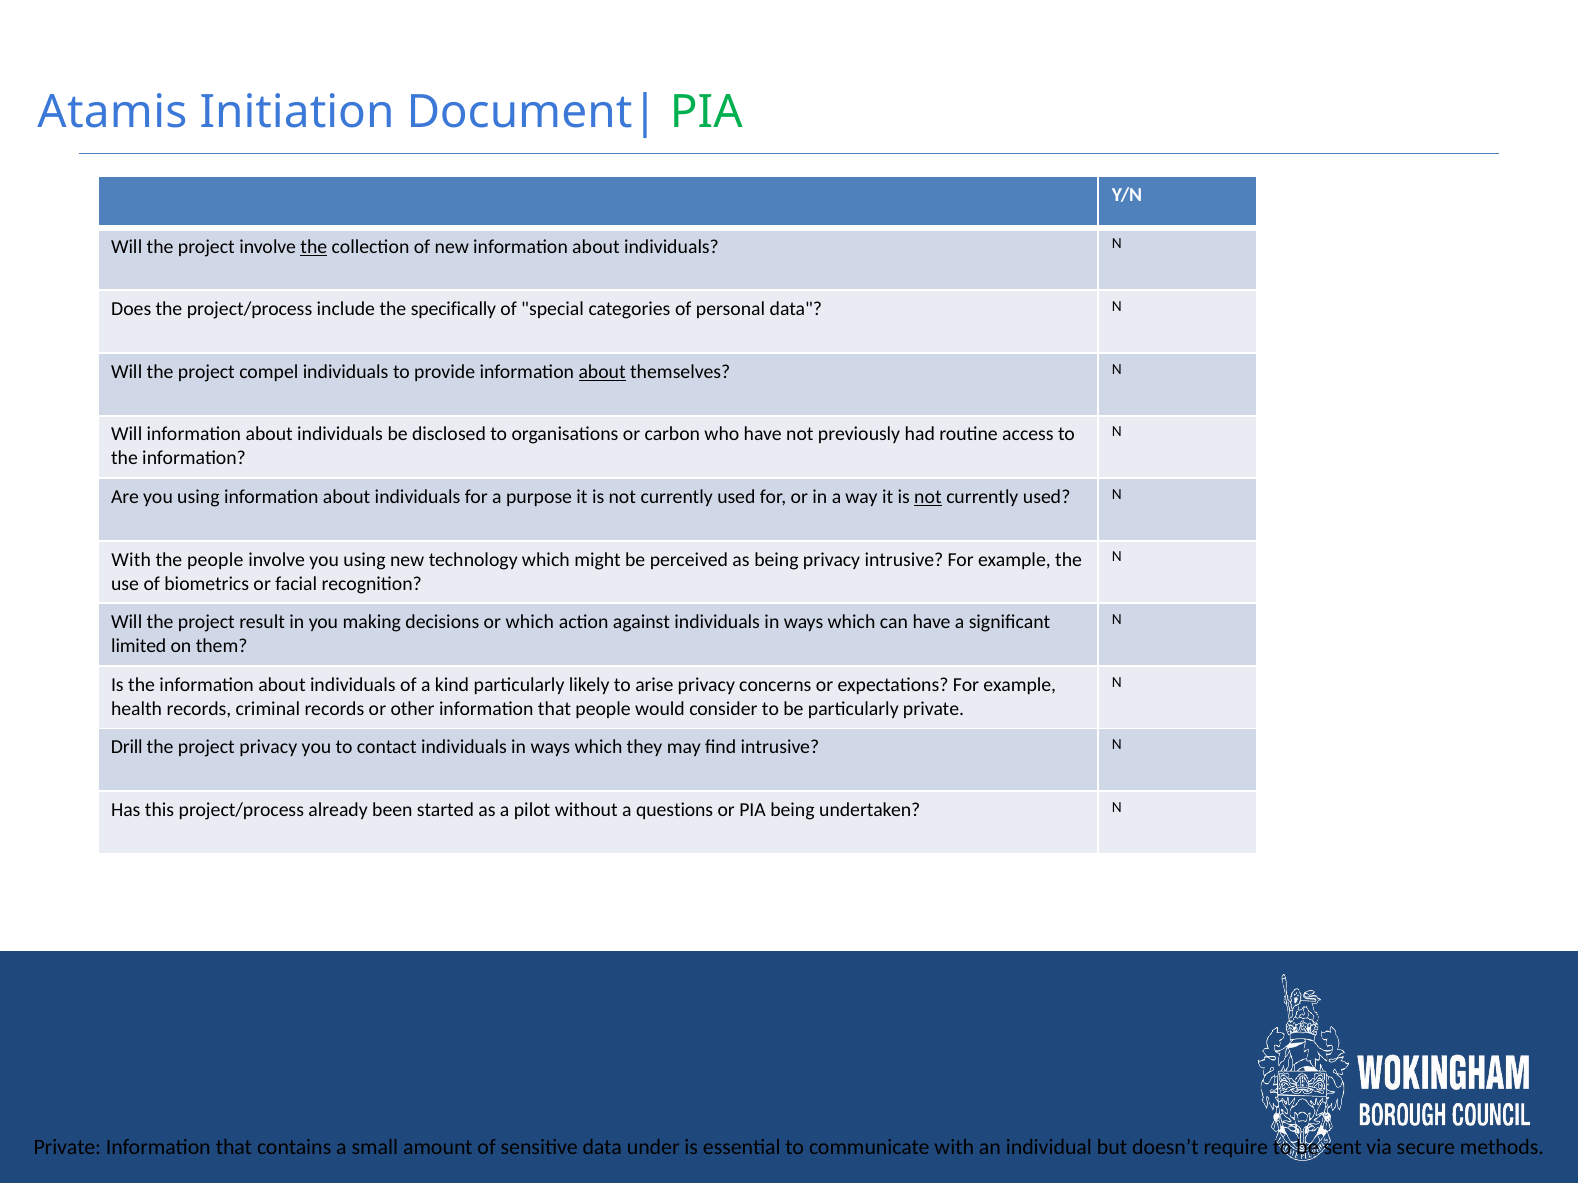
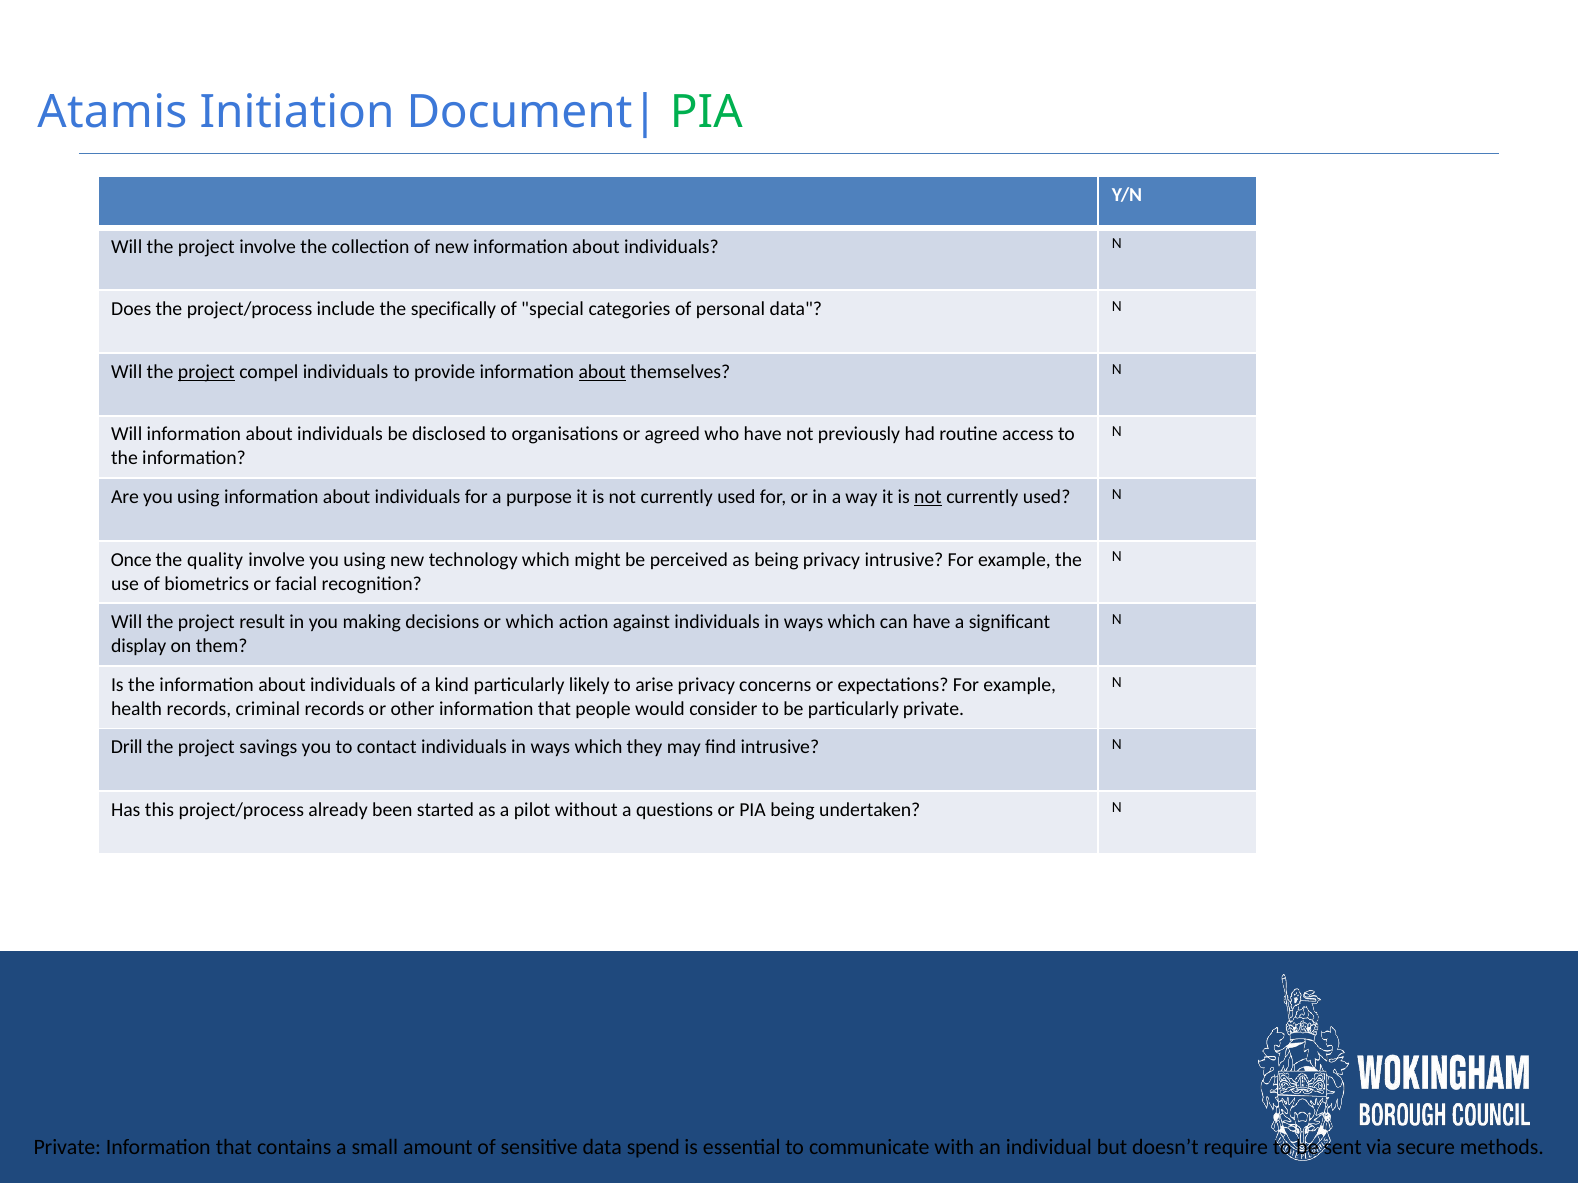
the at (314, 247) underline: present -> none
project at (206, 372) underline: none -> present
carbon: carbon -> agreed
With at (131, 560): With -> Once
the people: people -> quality
limited: limited -> display
project privacy: privacy -> savings
under: under -> spend
